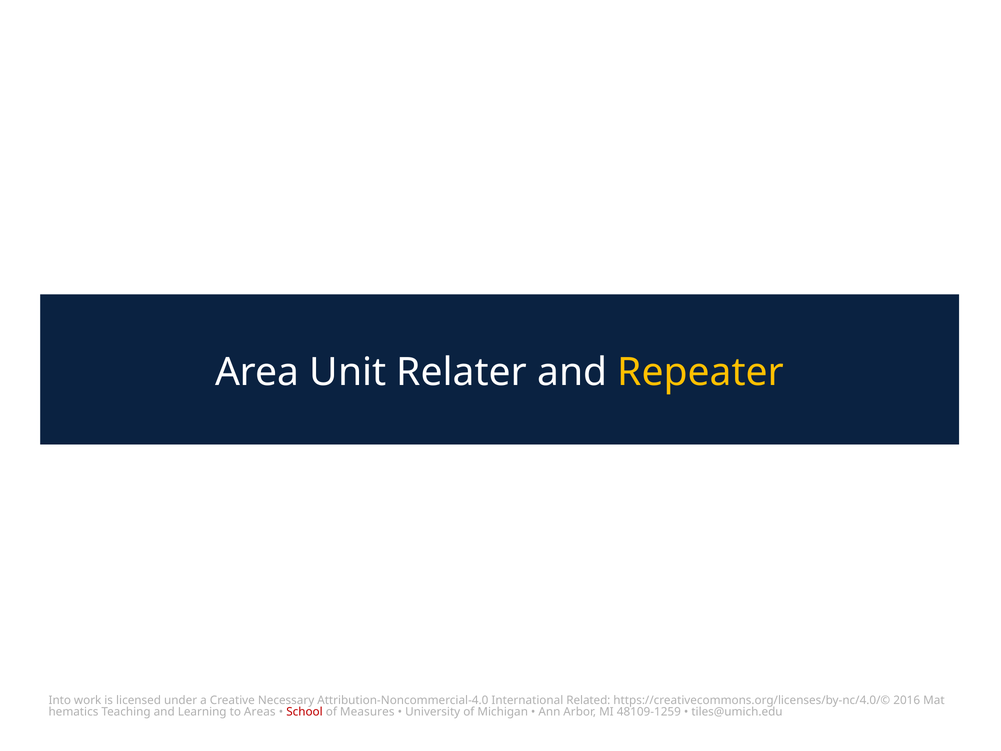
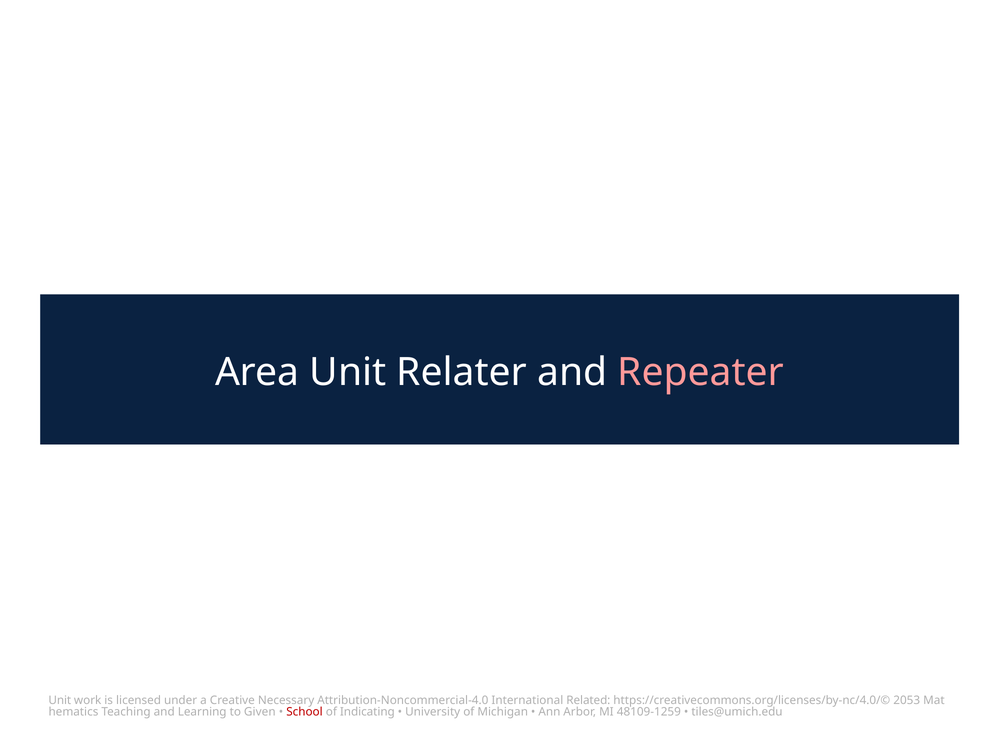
Repeater colour: yellow -> pink
Into at (60, 700): Into -> Unit
2016: 2016 -> 2053
Areas: Areas -> Given
Measures: Measures -> Indicating
